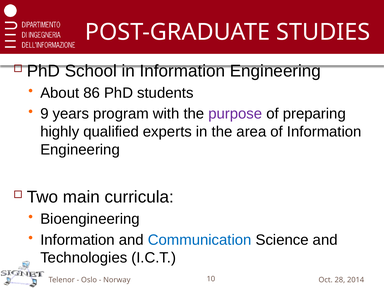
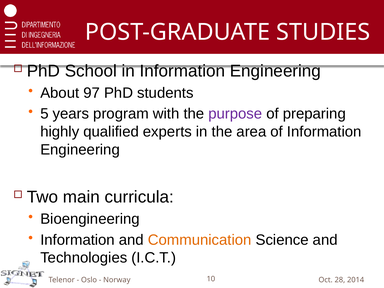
86: 86 -> 97
9: 9 -> 5
Communication colour: blue -> orange
